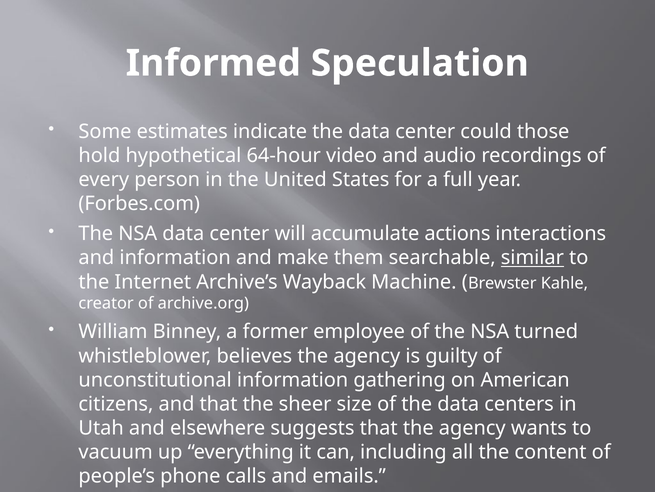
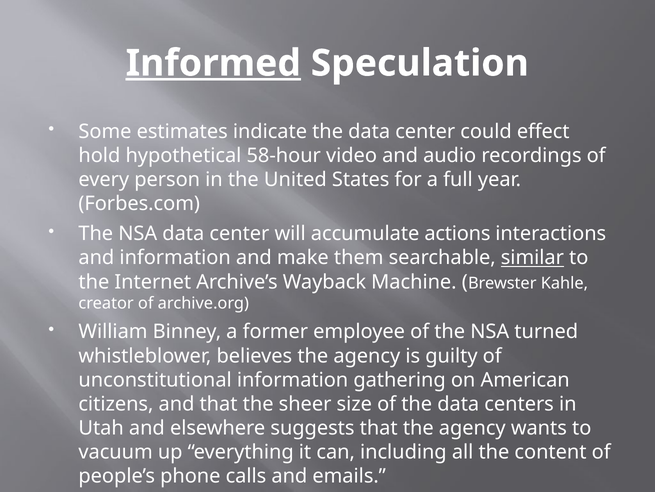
Informed underline: none -> present
those: those -> effect
64-hour: 64-hour -> 58-hour
